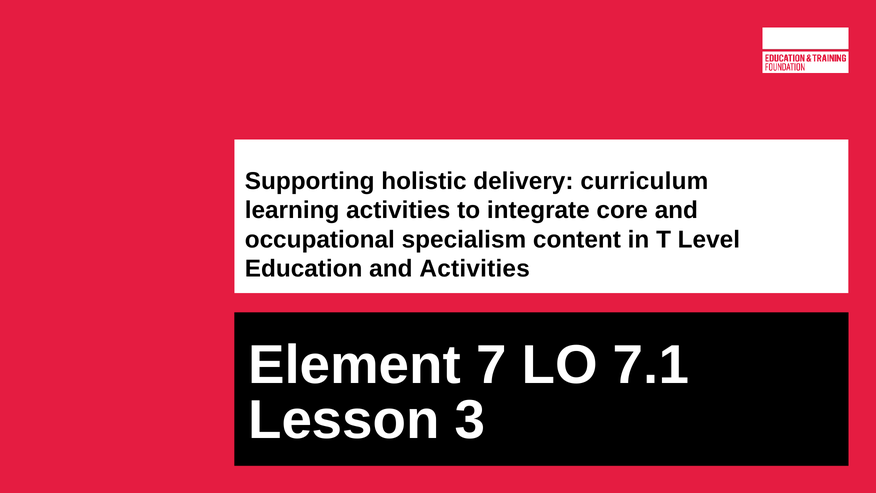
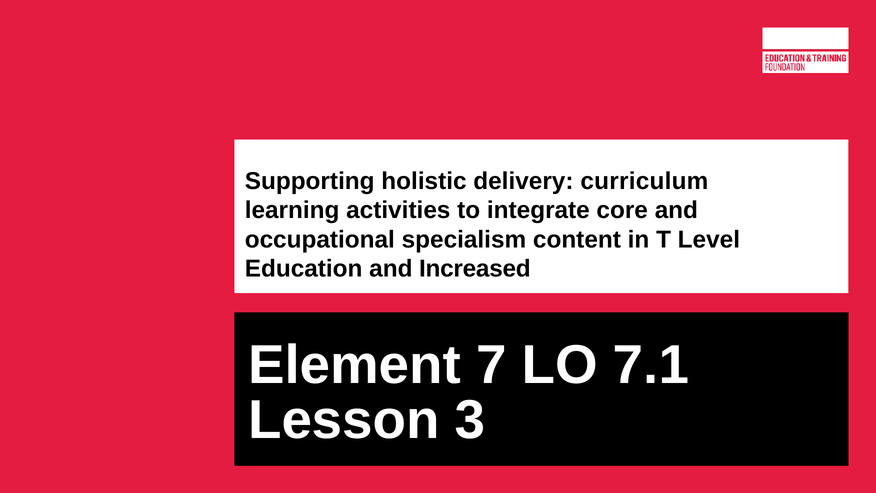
and Activities: Activities -> Increased
